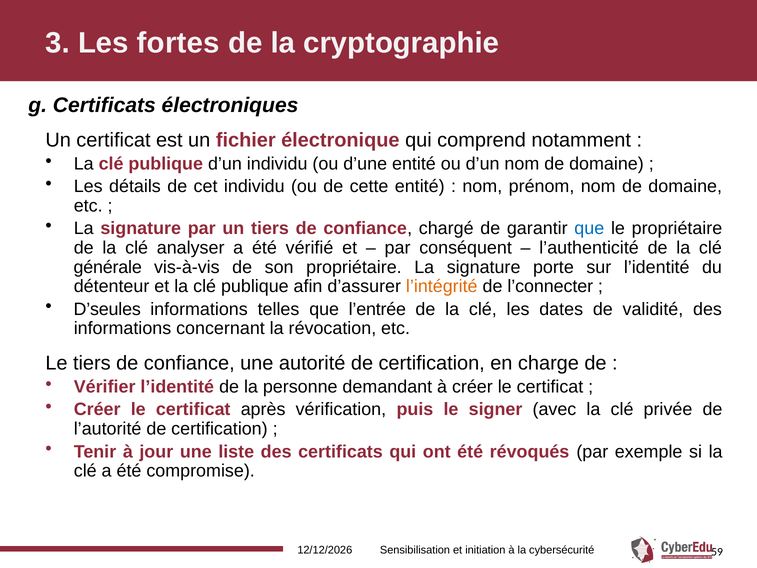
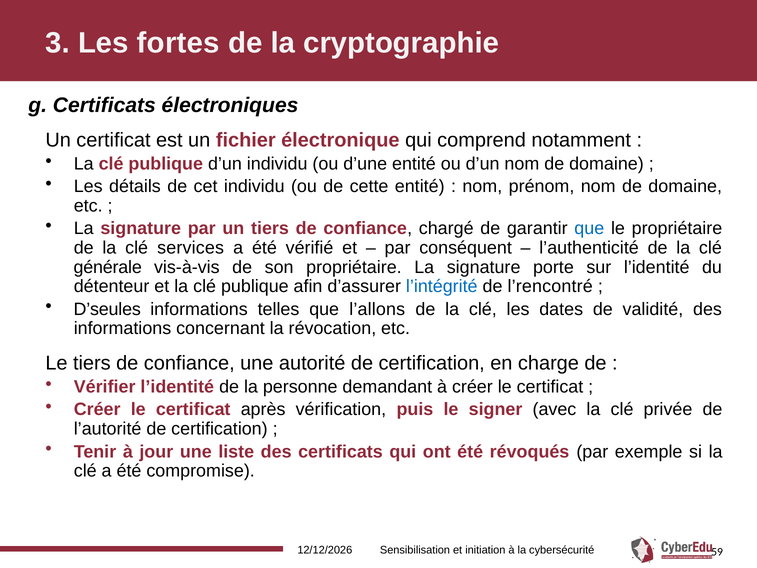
analyser: analyser -> services
l’intégrité colour: orange -> blue
l’connecter: l’connecter -> l’rencontré
l’entrée: l’entrée -> l’allons
